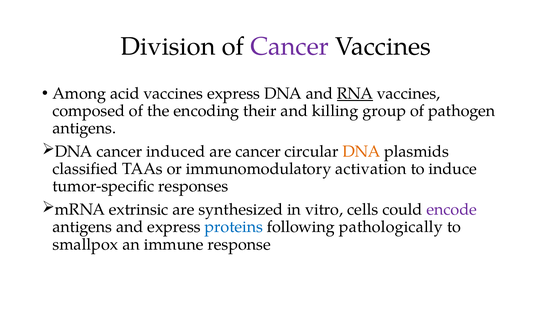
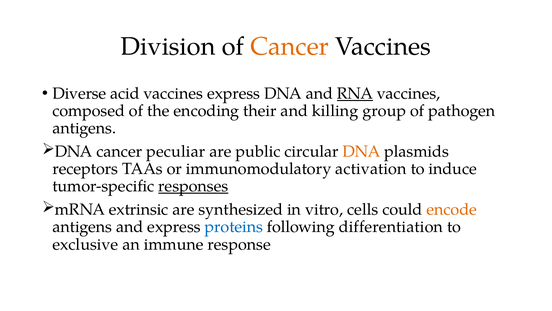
Cancer at (290, 46) colour: purple -> orange
Among: Among -> Diverse
induced: induced -> peculiar
are cancer: cancer -> public
classified: classified -> receptors
responses underline: none -> present
encode colour: purple -> orange
pathologically: pathologically -> differentiation
smallpox: smallpox -> exclusive
